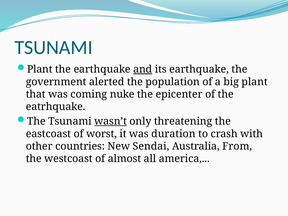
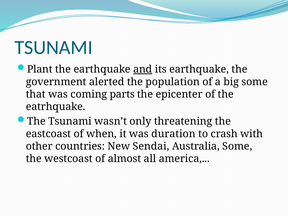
big plant: plant -> some
nuke: nuke -> parts
wasn’t underline: present -> none
worst: worst -> when
Australia From: From -> Some
